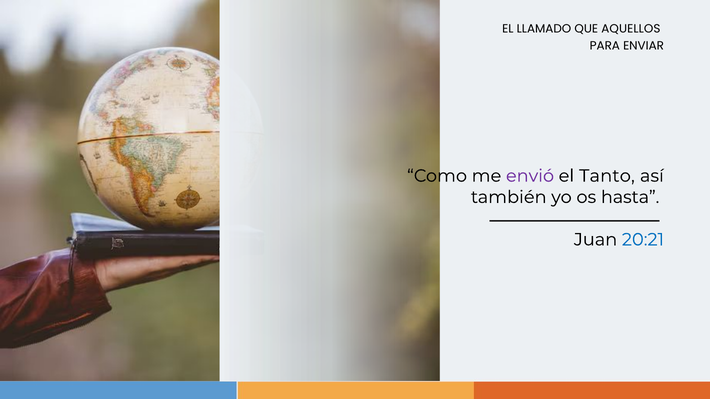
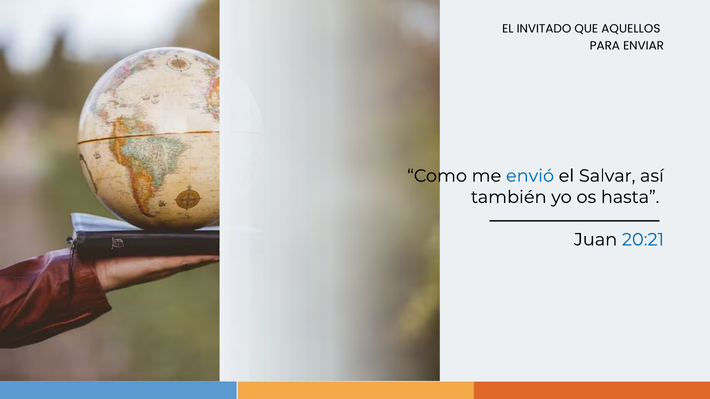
LLAMADO: LLAMADO -> INVITADO
envió colour: purple -> blue
Tanto: Tanto -> Salvar
